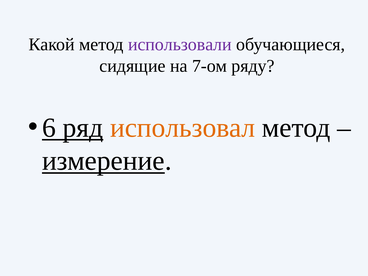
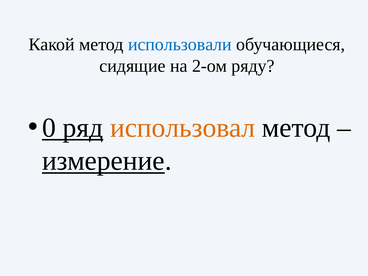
использовали colour: purple -> blue
7-ом: 7-ом -> 2-ом
6: 6 -> 0
